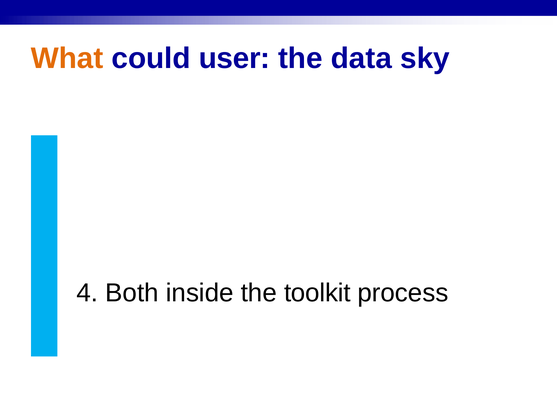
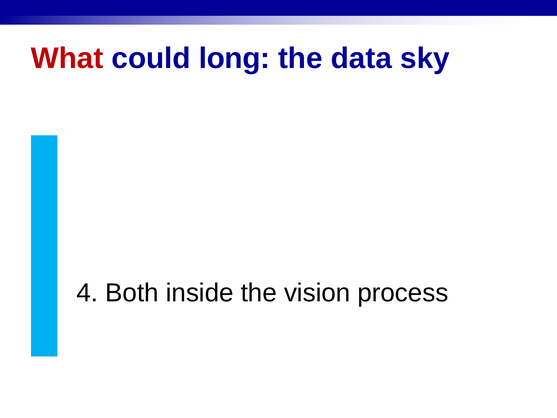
What colour: orange -> red
user: user -> long
toolkit: toolkit -> vision
